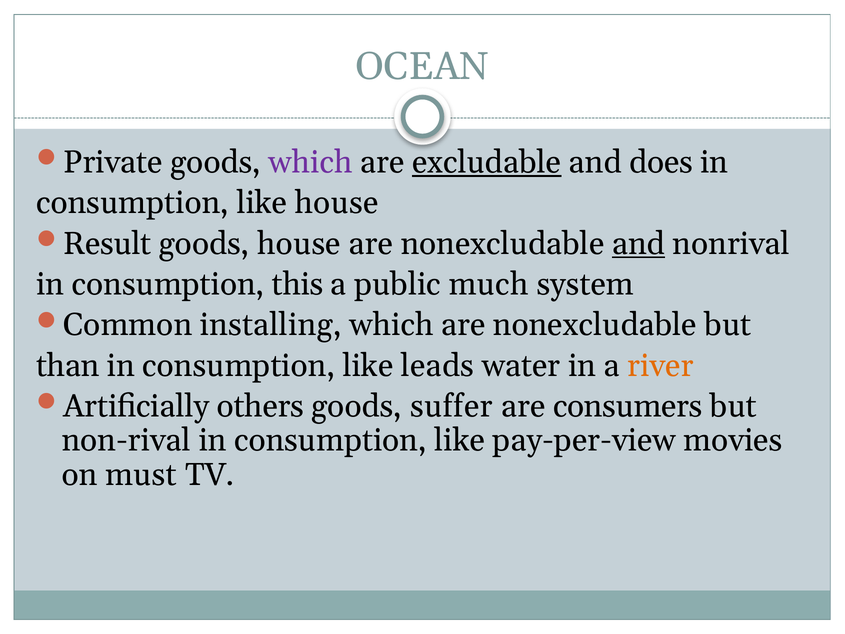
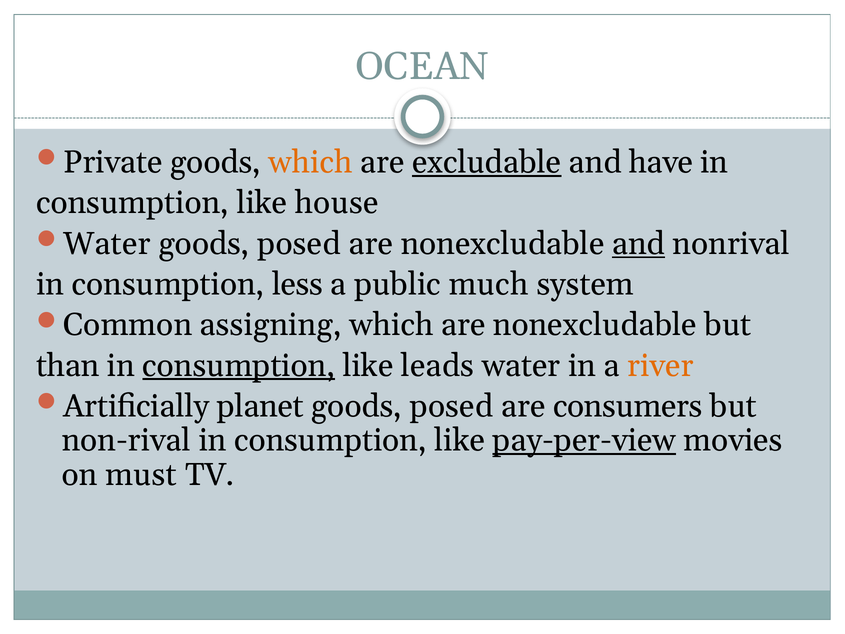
which at (311, 162) colour: purple -> orange
does: does -> have
Result at (107, 244): Result -> Water
house at (299, 244): house -> posed
this: this -> less
installing: installing -> assigning
consumption at (239, 365) underline: none -> present
others: others -> planet
suffer at (451, 406): suffer -> posed
pay-per-view underline: none -> present
